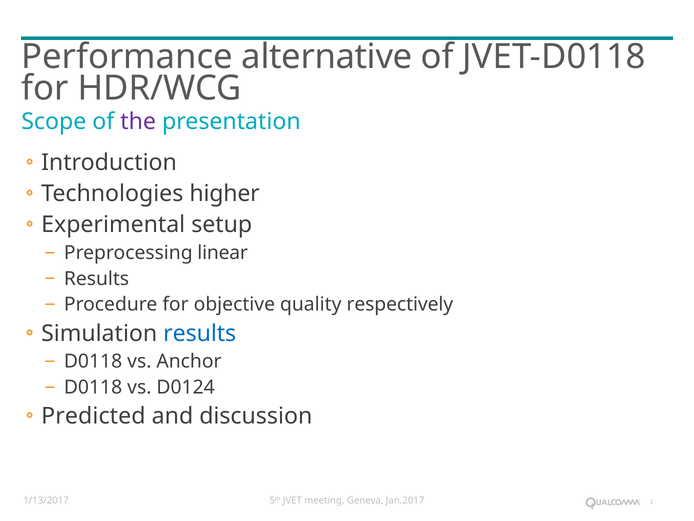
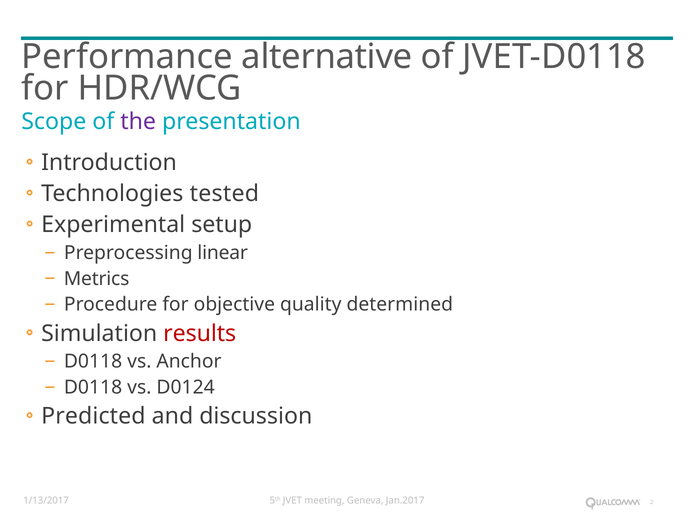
higher: higher -> tested
Results at (97, 278): Results -> Metrics
respectively: respectively -> determined
results at (200, 333) colour: blue -> red
